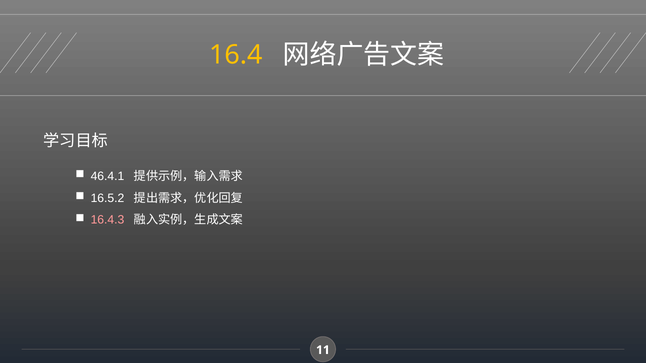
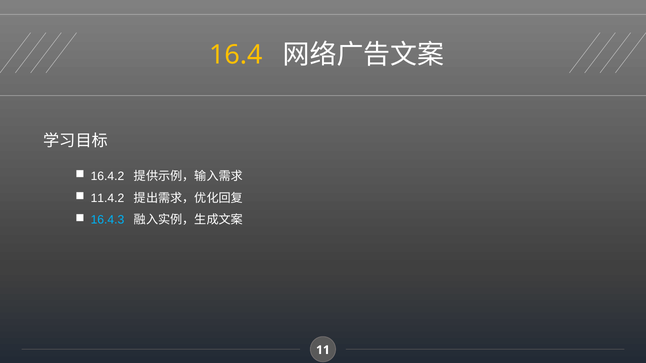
46.4.1: 46.4.1 -> 16.4.2
16.5.2: 16.5.2 -> 11.4.2
16.4.3 colour: pink -> light blue
